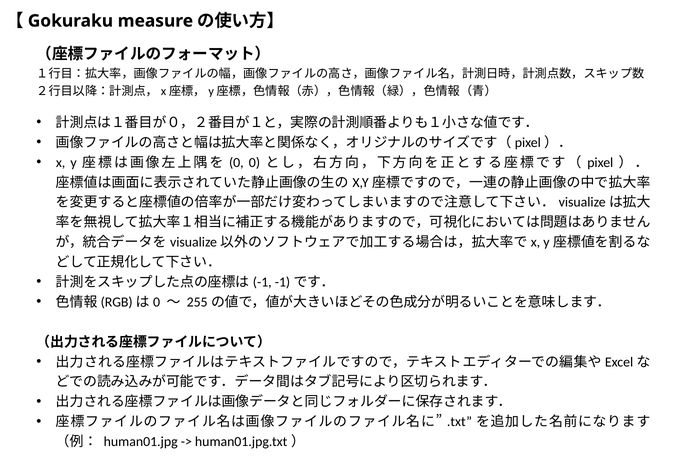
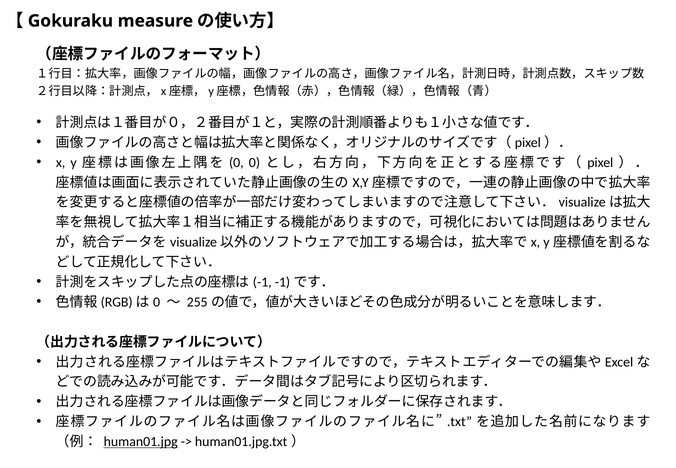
human01.jpg underline: none -> present
